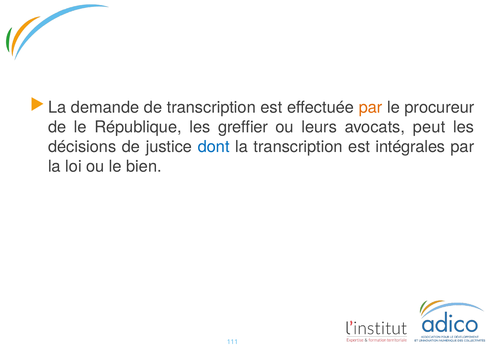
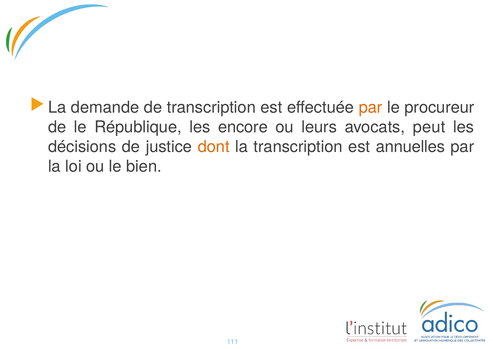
greffier: greffier -> encore
dont colour: blue -> orange
intégrales: intégrales -> annuelles
